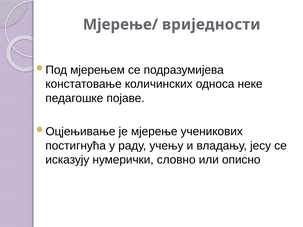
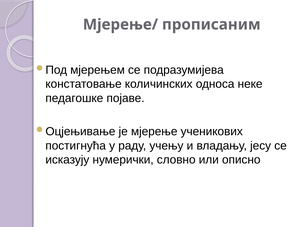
вриједности: вриједности -> прописаним
